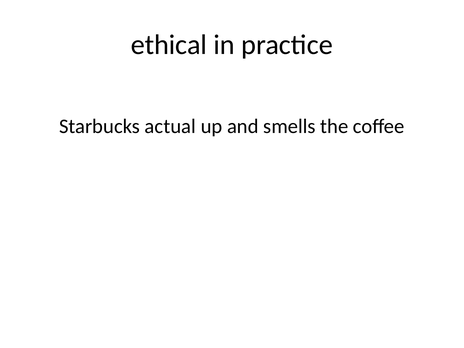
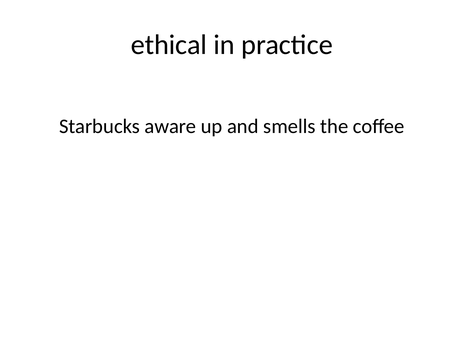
actual: actual -> aware
